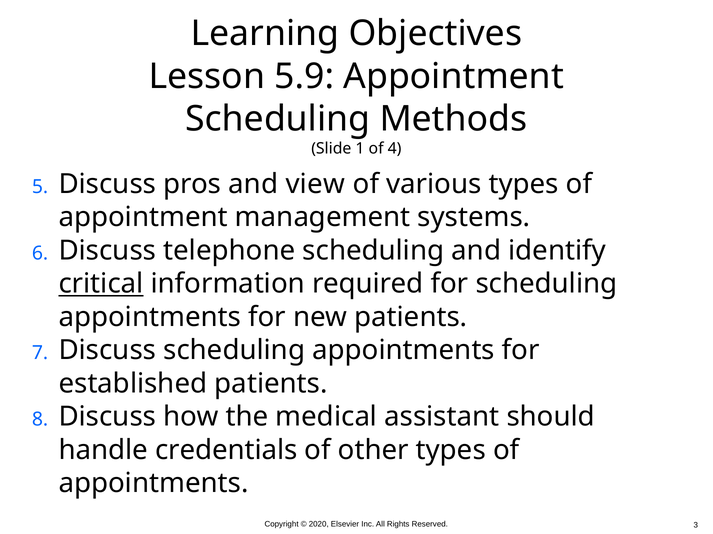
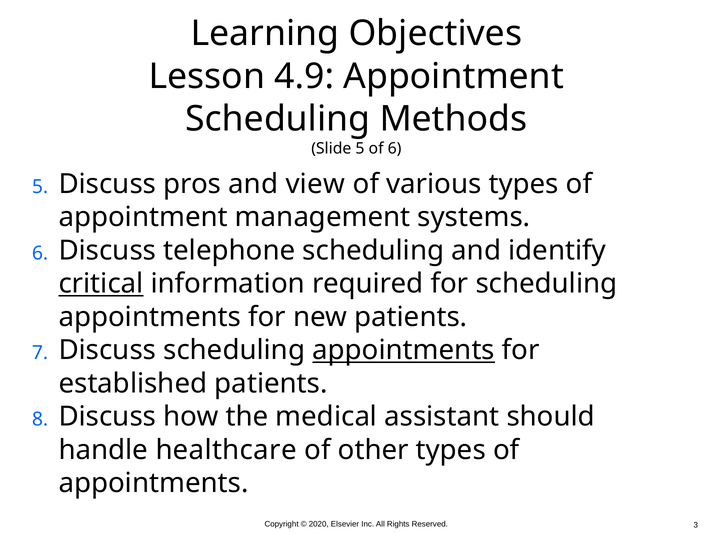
5.9: 5.9 -> 4.9
Slide 1: 1 -> 5
of 4: 4 -> 6
appointments at (404, 351) underline: none -> present
credentials: credentials -> healthcare
